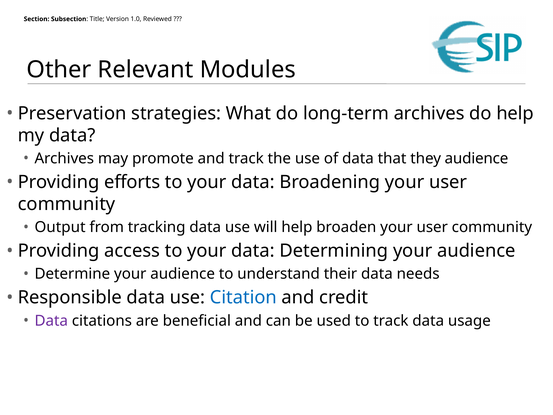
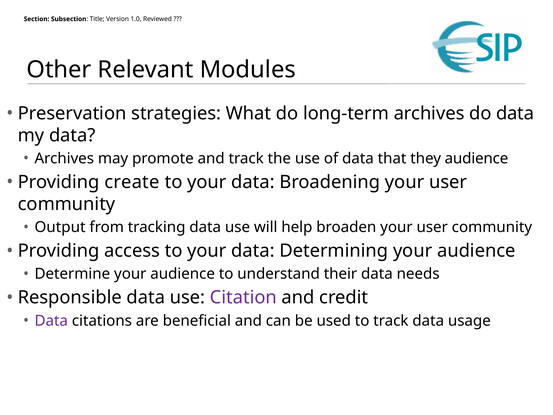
do help: help -> data
efforts: efforts -> create
Citation colour: blue -> purple
